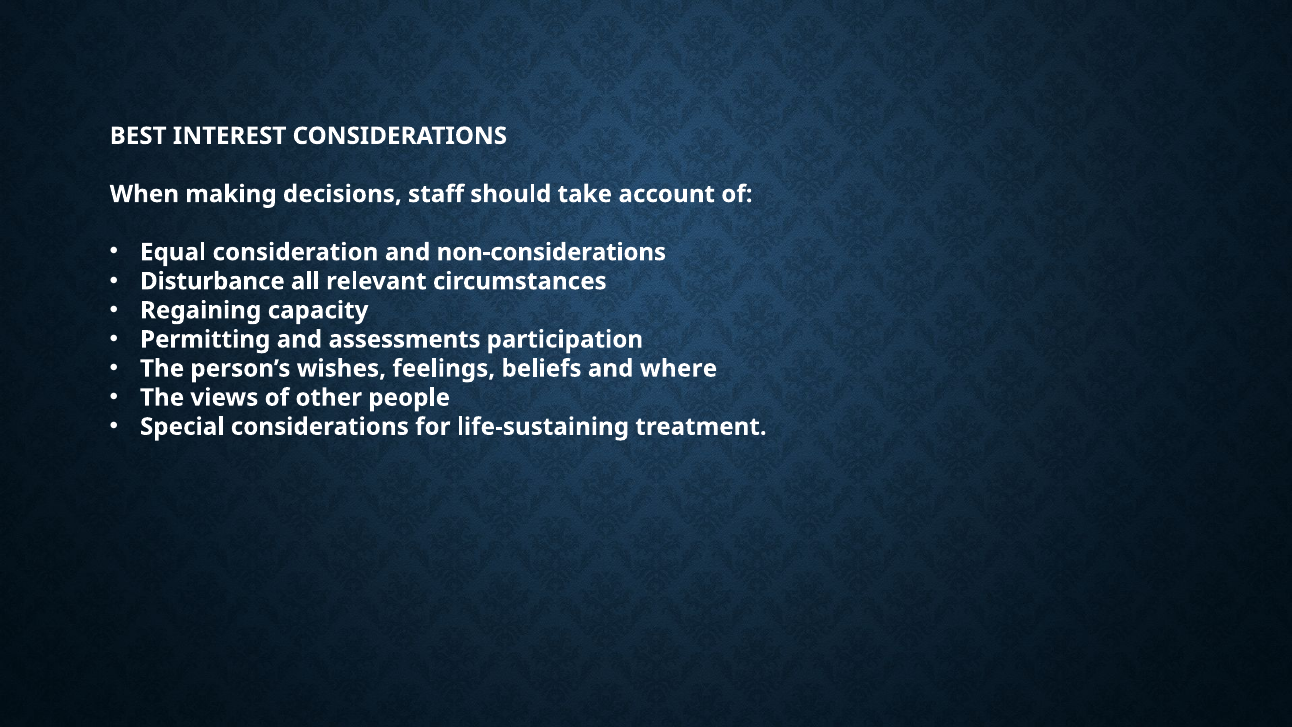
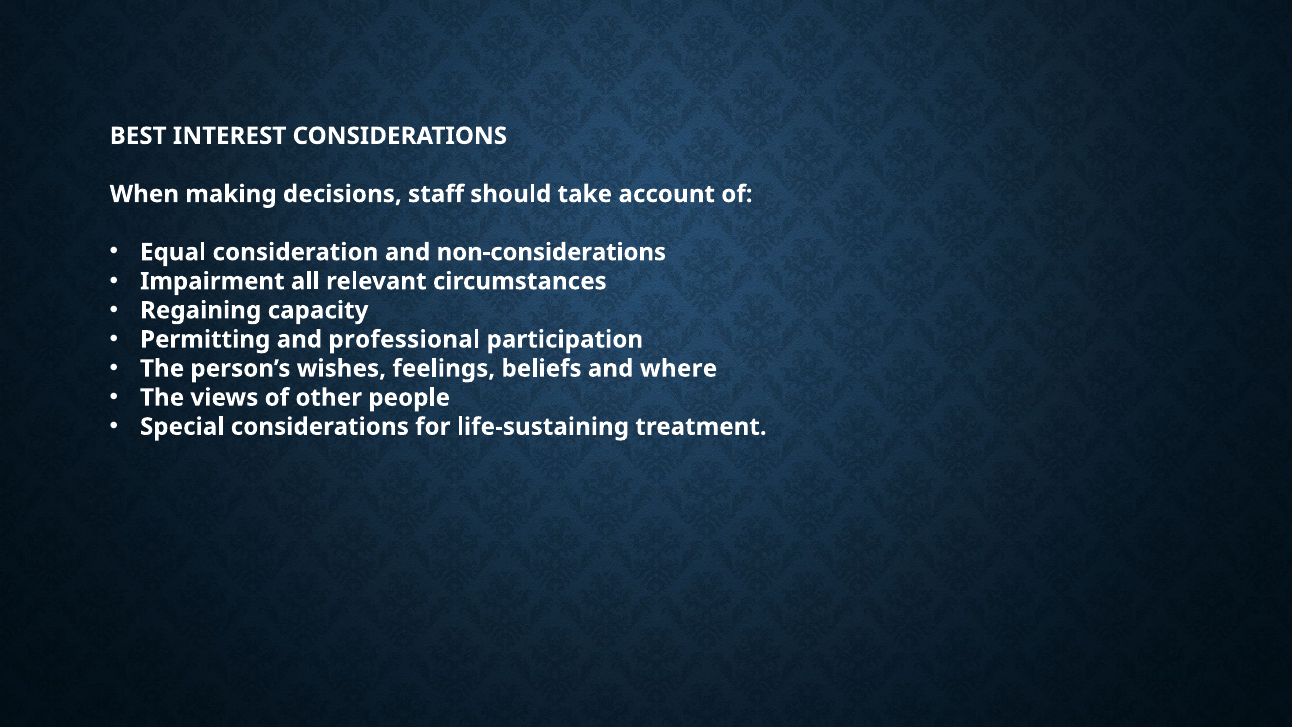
Disturbance: Disturbance -> Impairment
assessments: assessments -> professional
